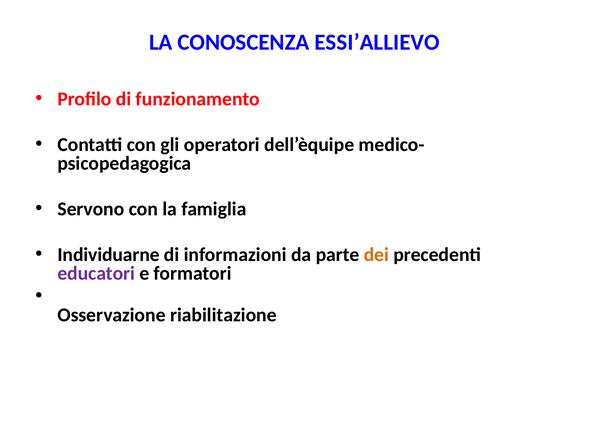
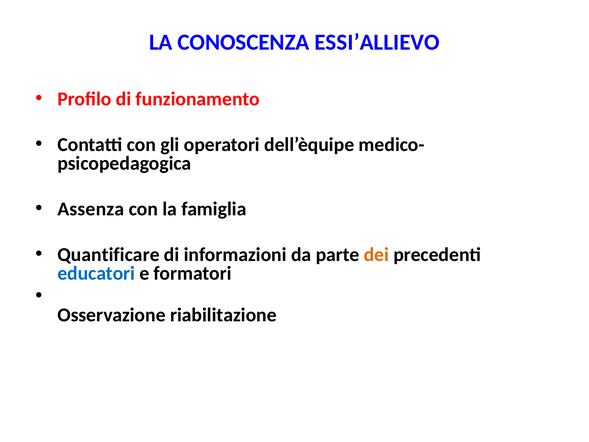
Servono: Servono -> Assenza
Individuarne: Individuarne -> Quantificare
educatori colour: purple -> blue
